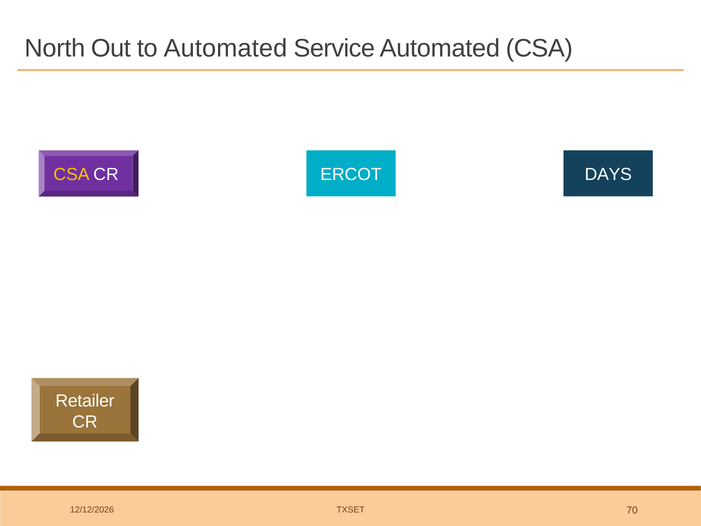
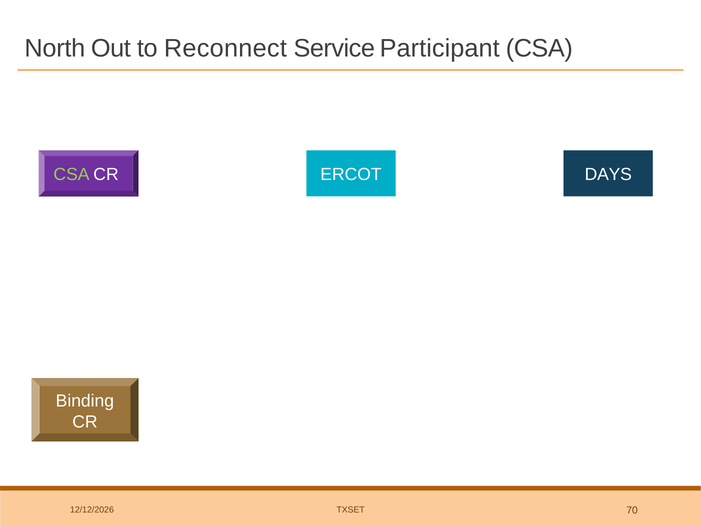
to Automated: Automated -> Reconnect
Service Automated: Automated -> Participant
CSA at (71, 175) colour: yellow -> light green
Retailer: Retailer -> Binding
